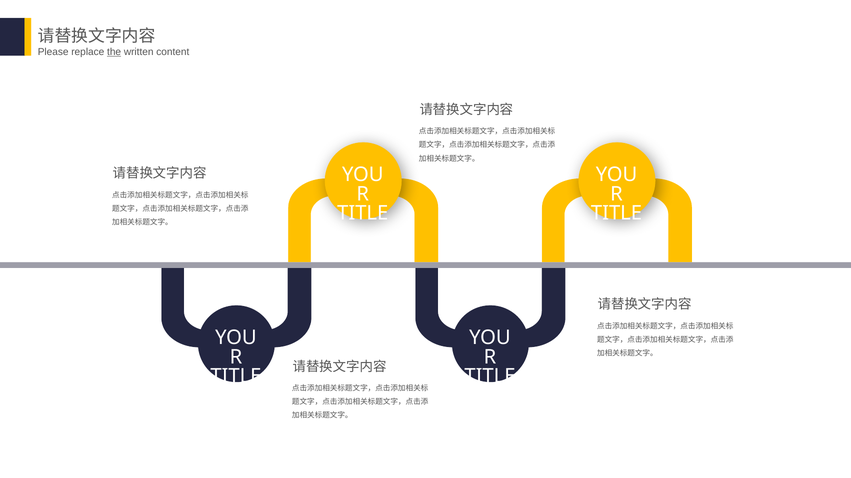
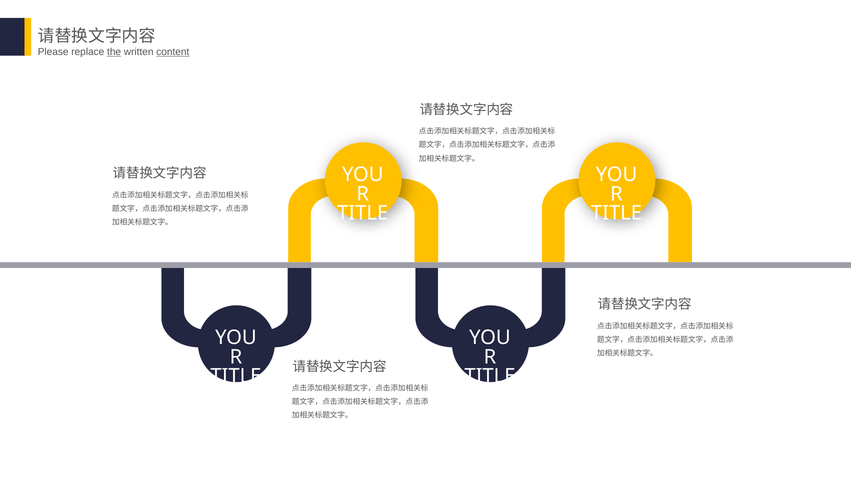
content underline: none -> present
